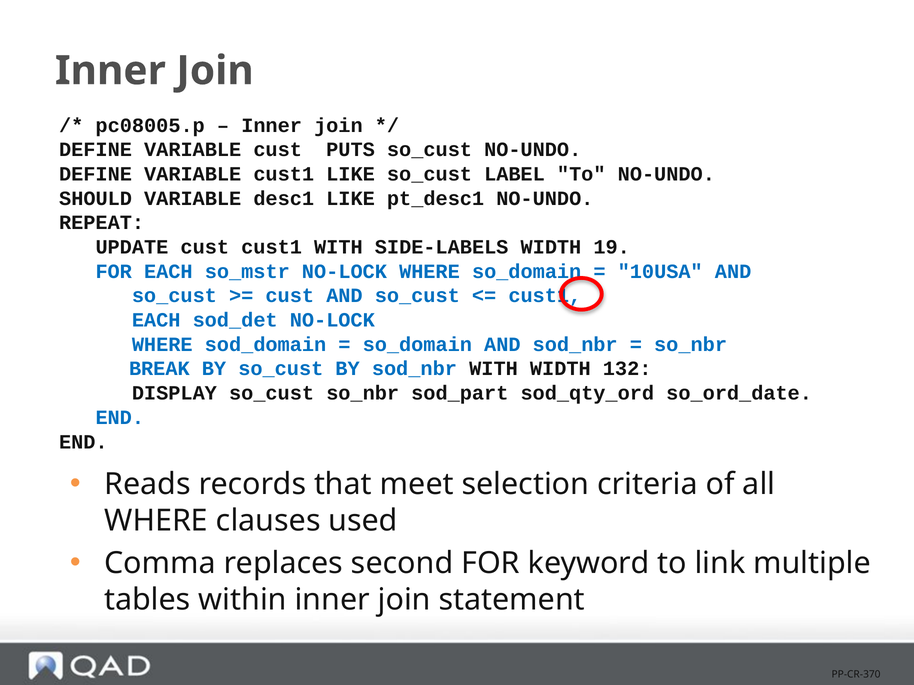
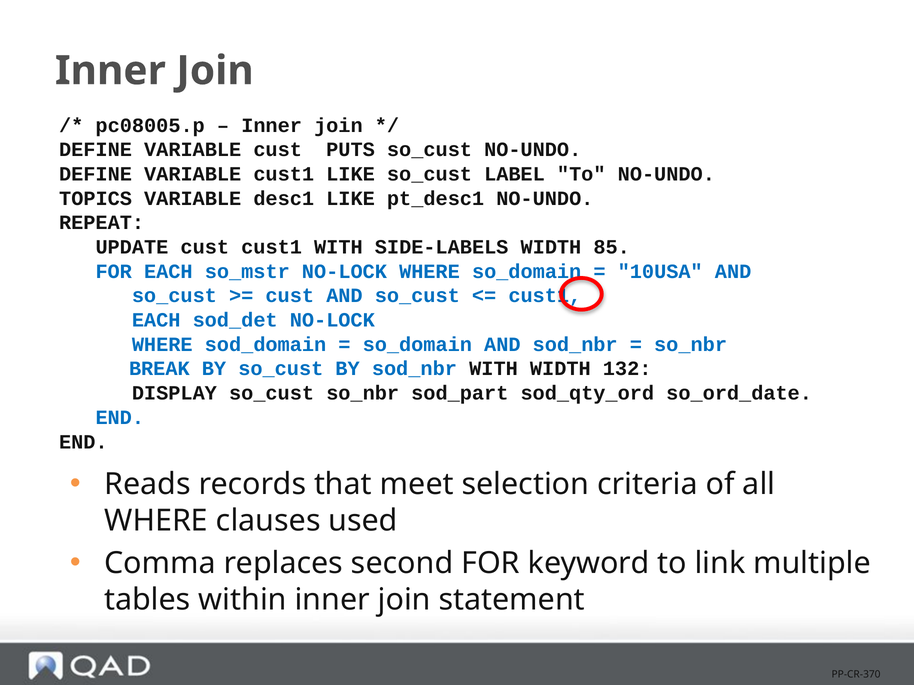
SHOULD: SHOULD -> TOPICS
19: 19 -> 85
